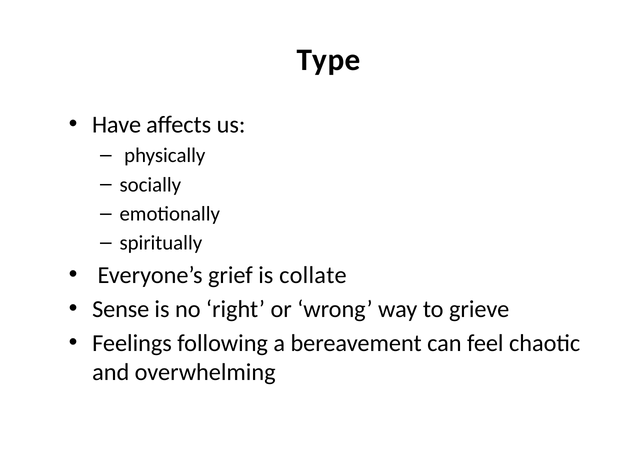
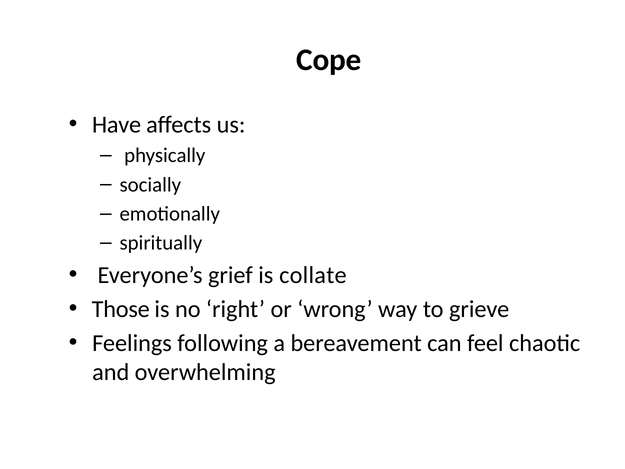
Type: Type -> Cope
Sense: Sense -> Those
